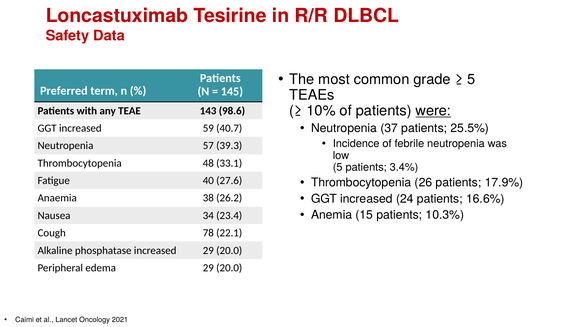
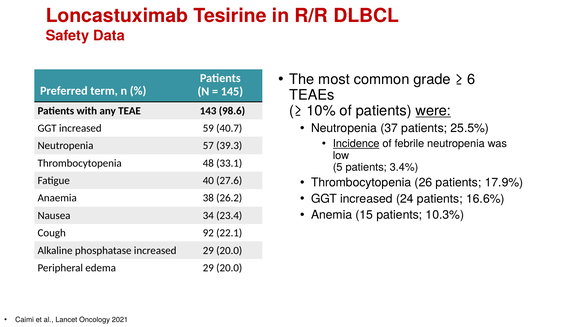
5 at (471, 79): 5 -> 6
Incidence underline: none -> present
78: 78 -> 92
